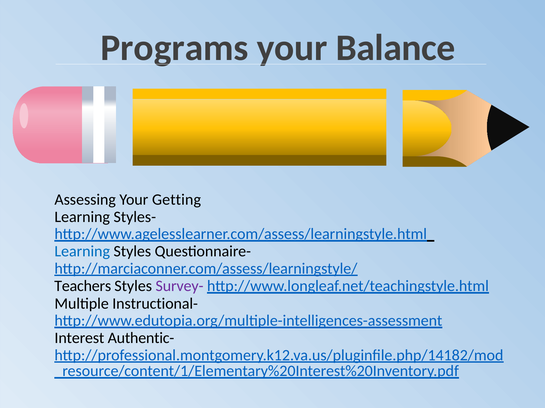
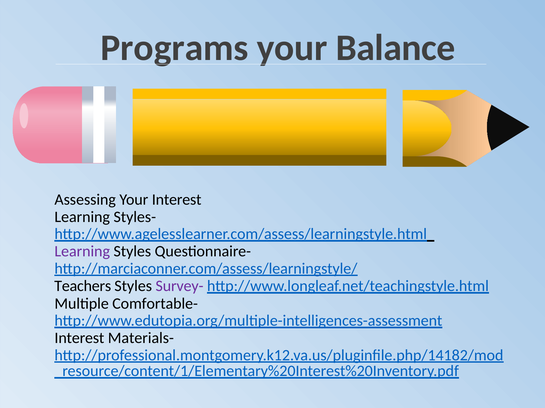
Your Getting: Getting -> Interest
Learning at (82, 252) colour: blue -> purple
Instructional-: Instructional- -> Comfortable-
Authentic-: Authentic- -> Materials-
